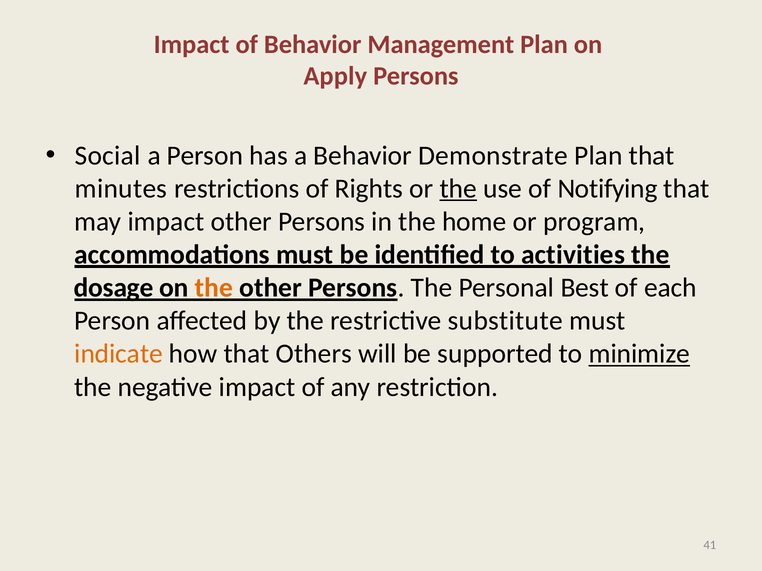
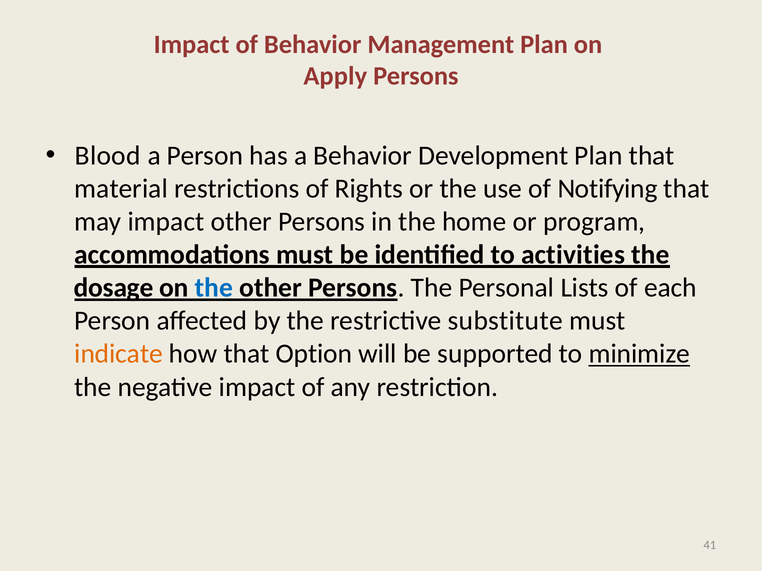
Social: Social -> Blood
Demonstrate: Demonstrate -> Development
minutes: minutes -> material
the at (458, 189) underline: present -> none
the at (214, 288) colour: orange -> blue
Best: Best -> Lists
Others: Others -> Option
